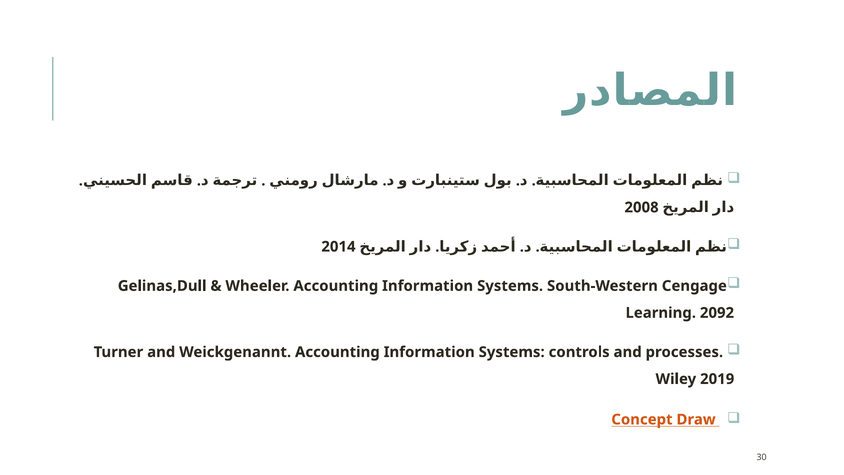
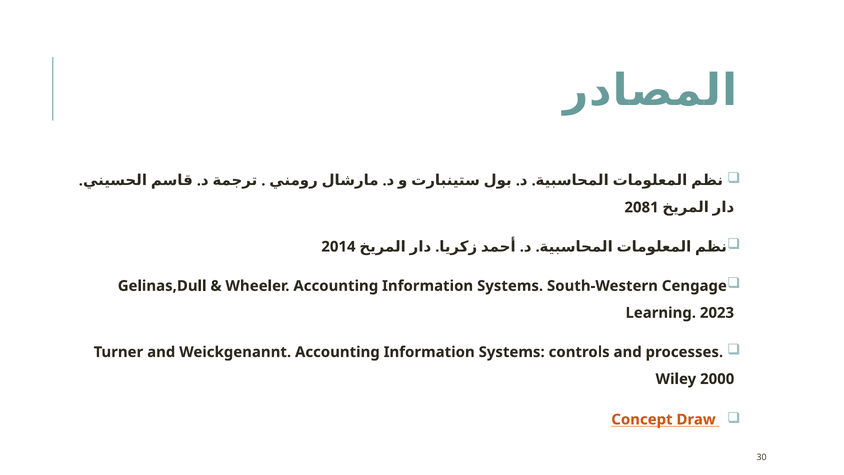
2008: 2008 -> 2081
2092: 2092 -> 2023
2019: 2019 -> 2000
